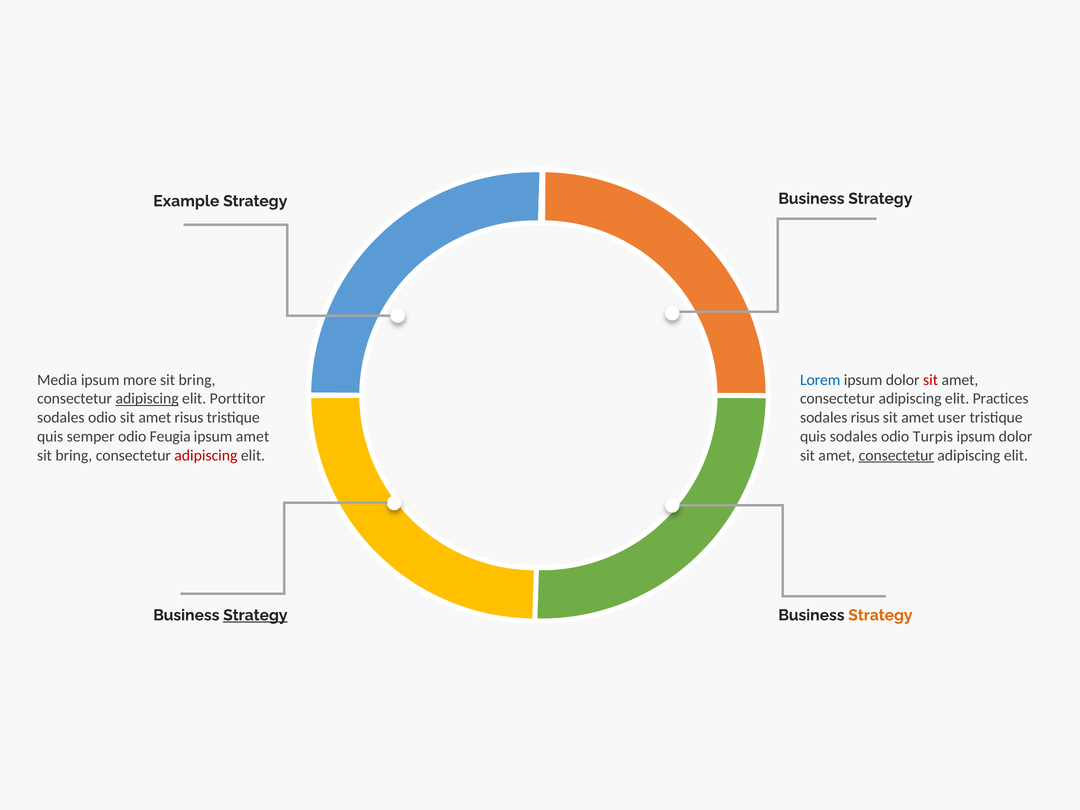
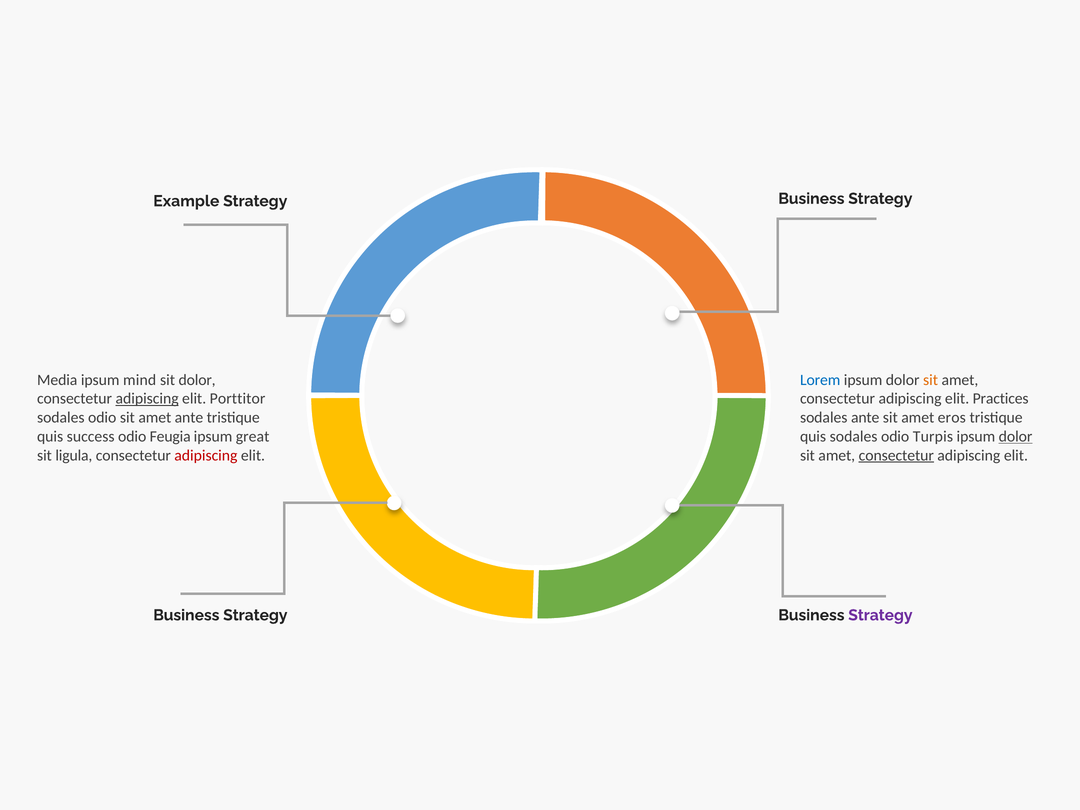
more: more -> mind
bring at (197, 380): bring -> dolor
sit at (931, 380) colour: red -> orange
amet risus: risus -> ante
sodales risus: risus -> ante
user: user -> eros
semper: semper -> success
ipsum amet: amet -> great
dolor at (1016, 437) underline: none -> present
bring at (74, 455): bring -> ligula
Strategy at (255, 615) underline: present -> none
Strategy at (880, 615) colour: orange -> purple
